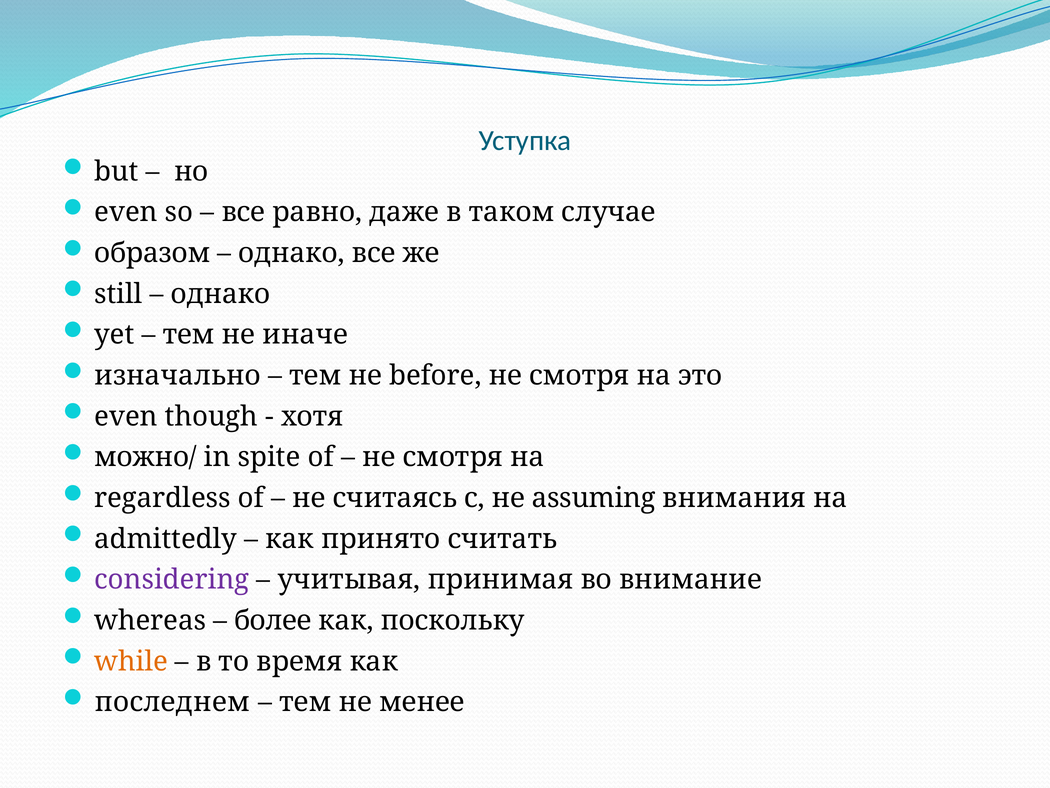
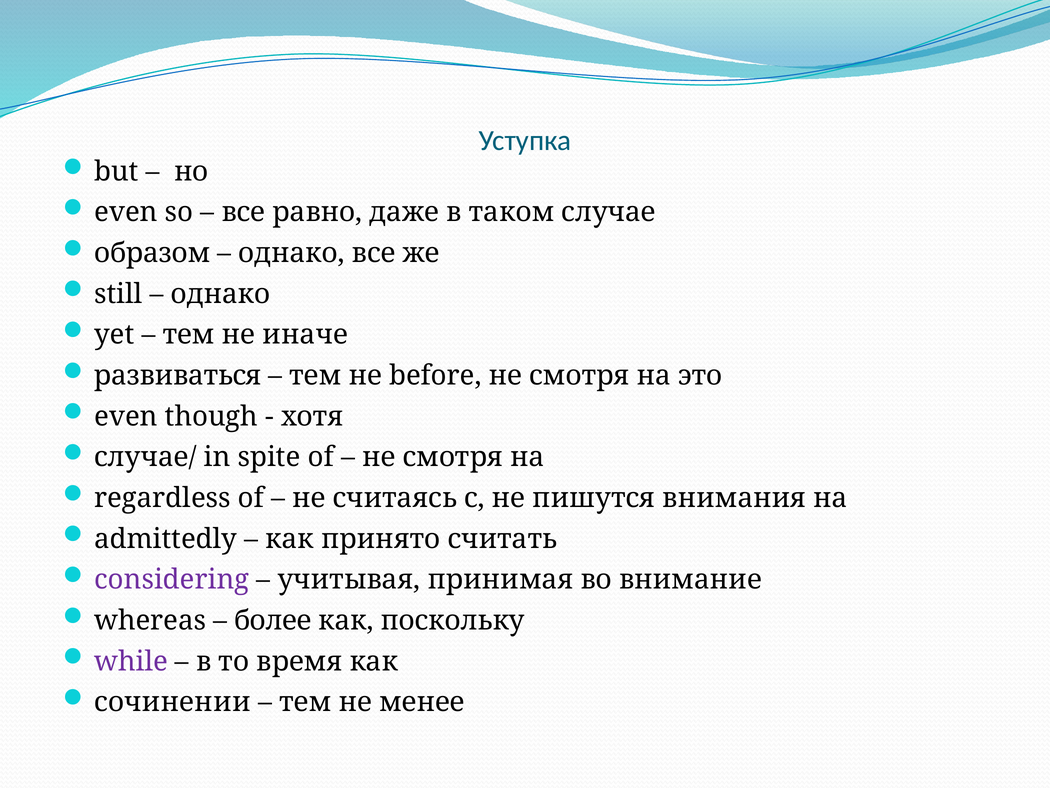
изначально: изначально -> развиваться
можно/: можно/ -> случае/
assuming: assuming -> пишутся
while colour: orange -> purple
последнем: последнем -> сочинении
